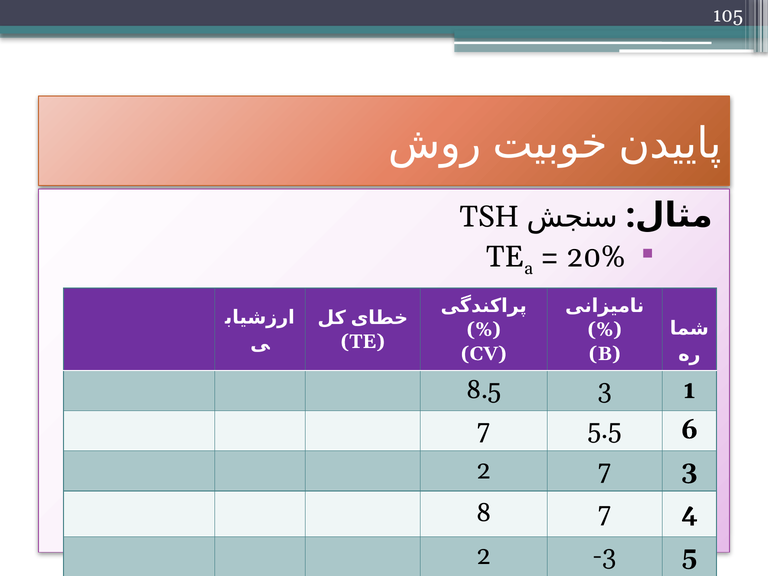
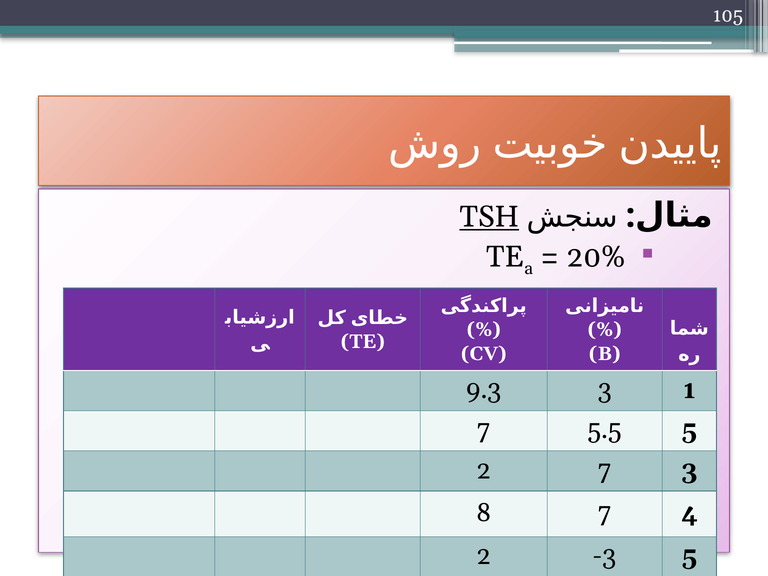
TSH underline: none -> present
8.5: 8.5 -> 9.3
5.5 6: 6 -> 5
